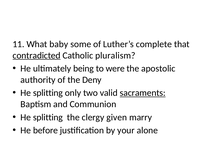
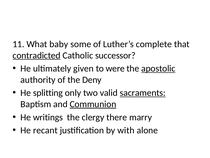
pluralism: pluralism -> successor
being: being -> given
apostolic underline: none -> present
Communion underline: none -> present
splitting at (48, 117): splitting -> writings
given: given -> there
before: before -> recant
your: your -> with
